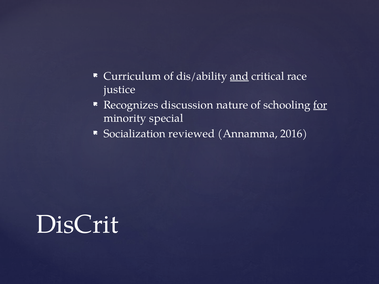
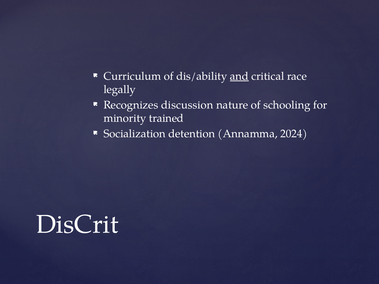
justice: justice -> legally
for underline: present -> none
special: special -> trained
reviewed: reviewed -> detention
2016: 2016 -> 2024
